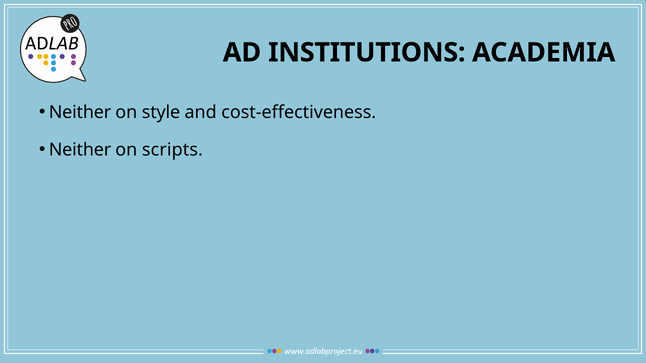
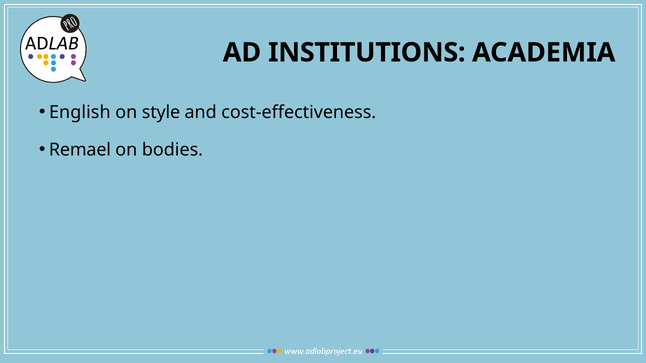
Neither at (80, 112): Neither -> English
Neither at (80, 150): Neither -> Remael
scripts: scripts -> bodies
